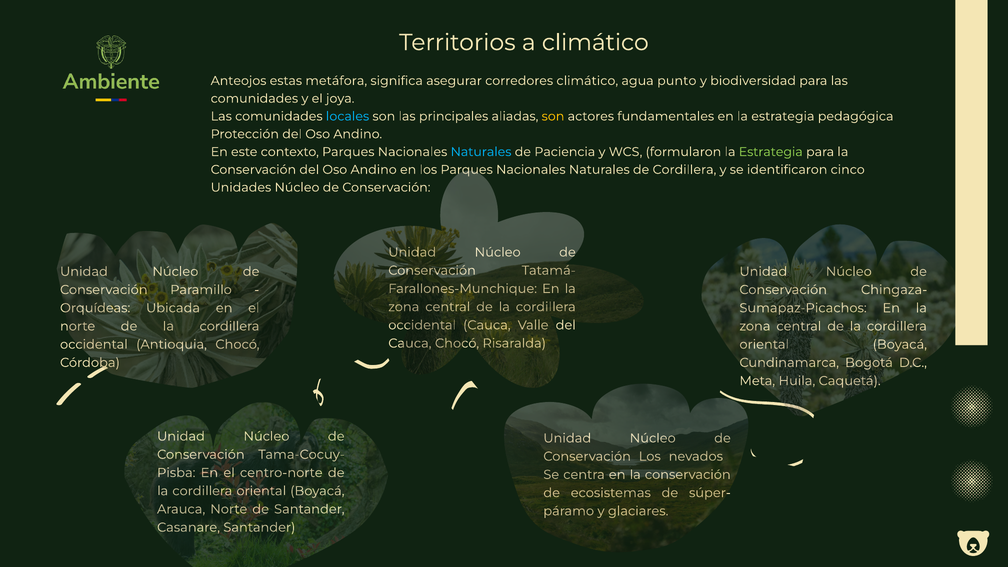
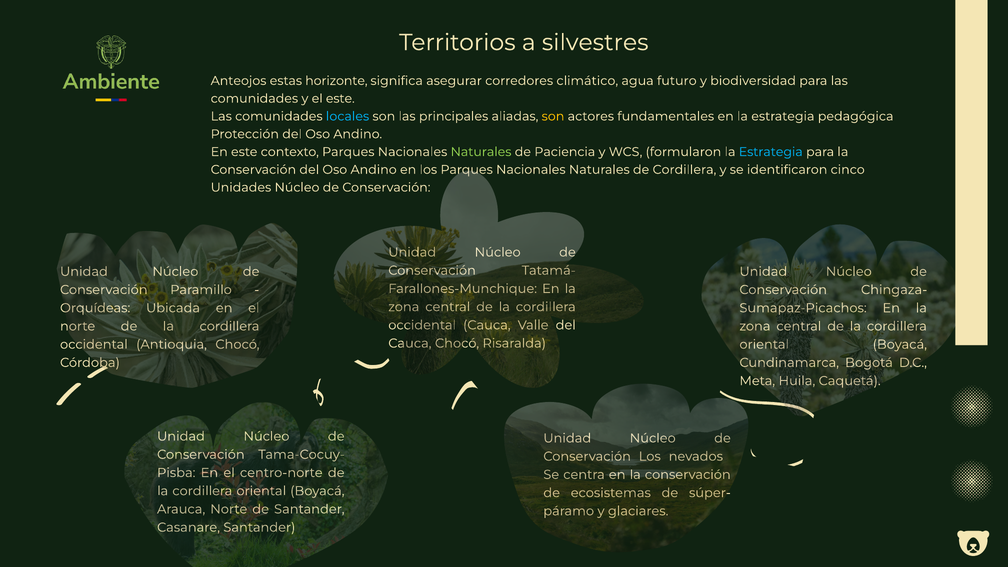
a climático: climático -> silvestres
metáfora: metáfora -> horizonte
punto: punto -> futuro
el joya: joya -> este
Naturales at (481, 152) colour: light blue -> light green
Estrategia at (771, 152) colour: light green -> light blue
